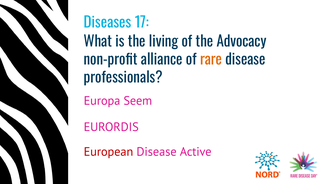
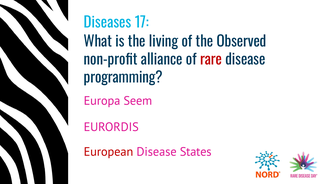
Advocacy: Advocacy -> Observed
rare colour: orange -> red
professionals: professionals -> programming
Active: Active -> States
